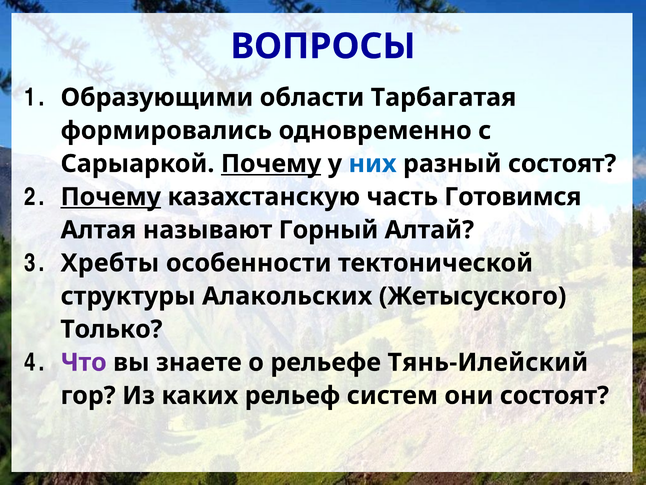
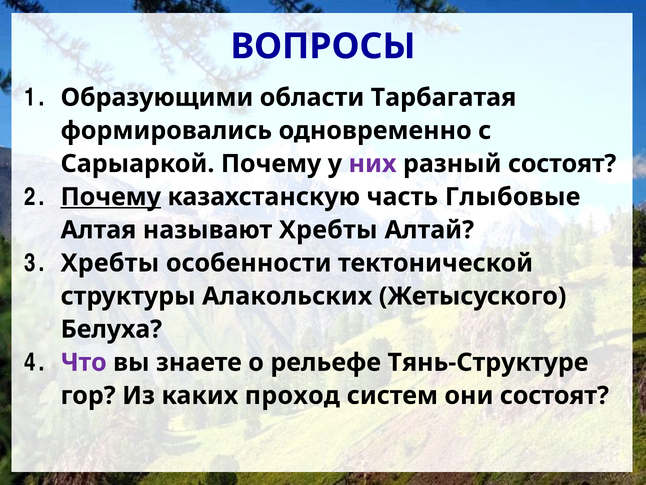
Почему at (271, 164) underline: present -> none
них colour: blue -> purple
Готовимся: Готовимся -> Глыбовые
называют Горный: Горный -> Хребты
Только: Только -> Белуха
Тянь-Илейский: Тянь-Илейский -> Тянь-Структуре
рельеф: рельеф -> проход
